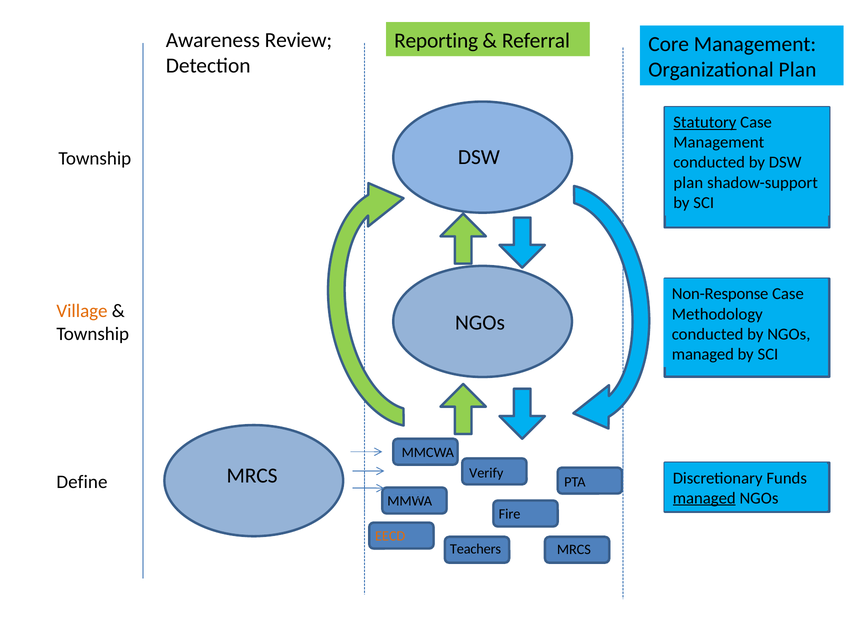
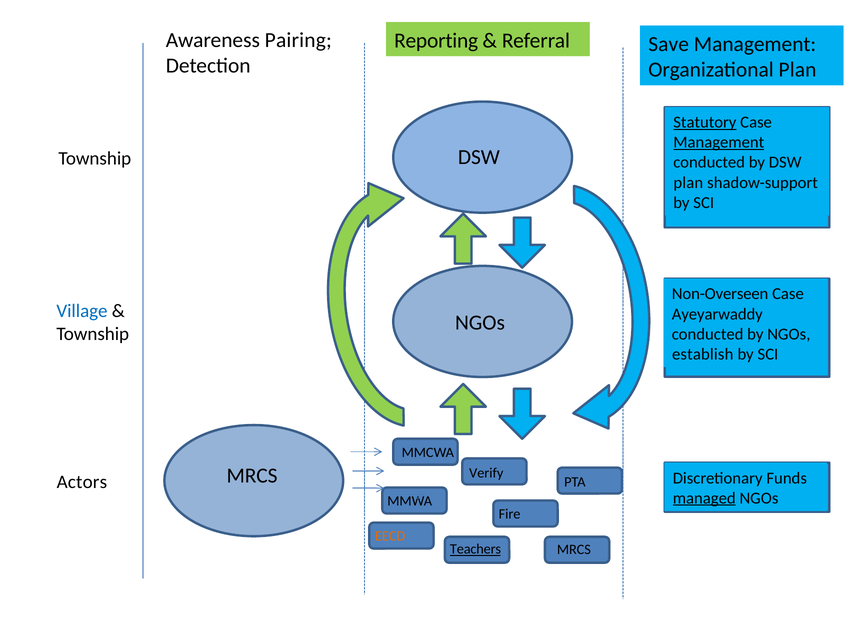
Review: Review -> Pairing
Core: Core -> Save
Management at (719, 143) underline: none -> present
Non-Response: Non-Response -> Non-Overseen
Village colour: orange -> blue
Methodology: Methodology -> Ayeyarwaddy
managed at (703, 354): managed -> establish
Define: Define -> Actors
Teachers underline: none -> present
